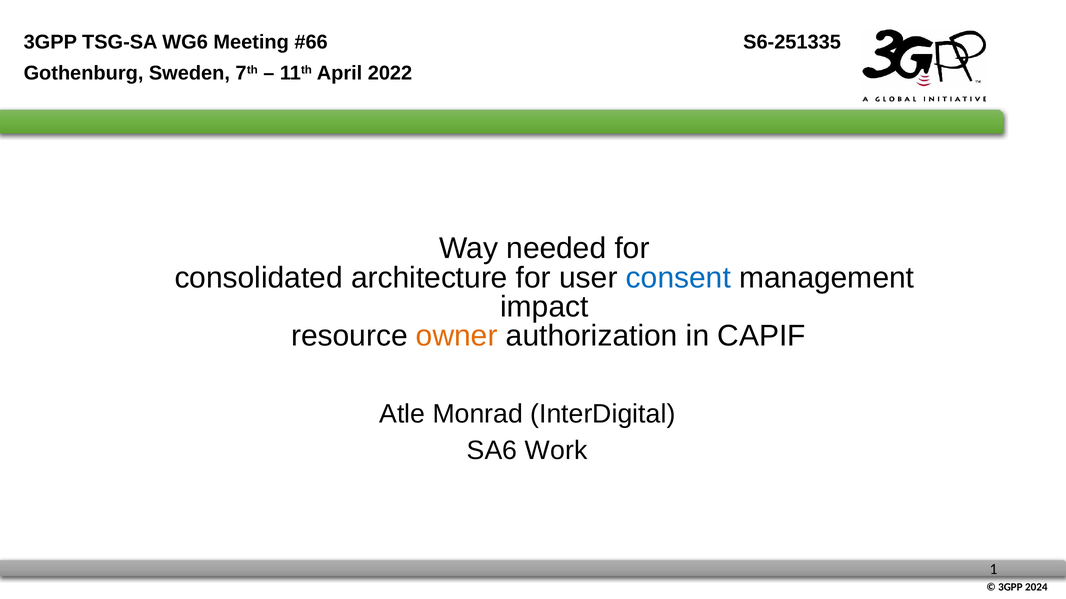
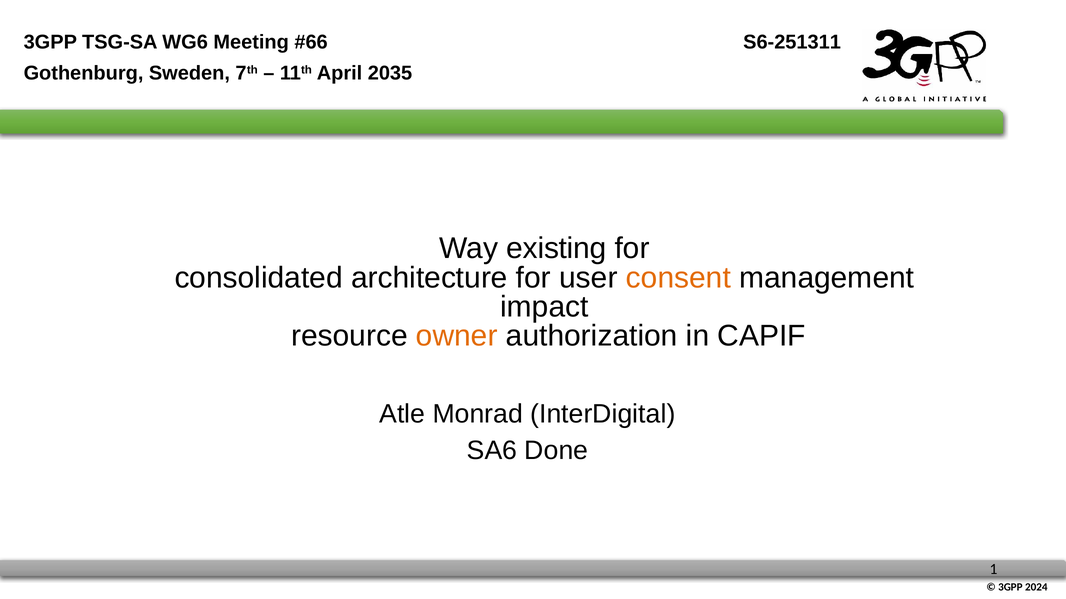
S6-251335: S6-251335 -> S6-251311
2022: 2022 -> 2035
needed: needed -> existing
consent colour: blue -> orange
Work: Work -> Done
